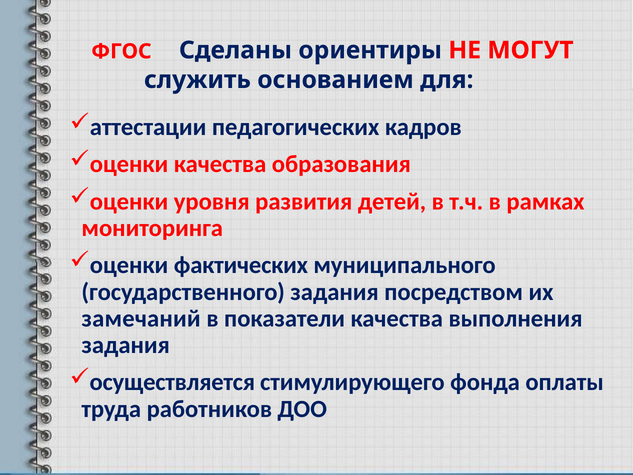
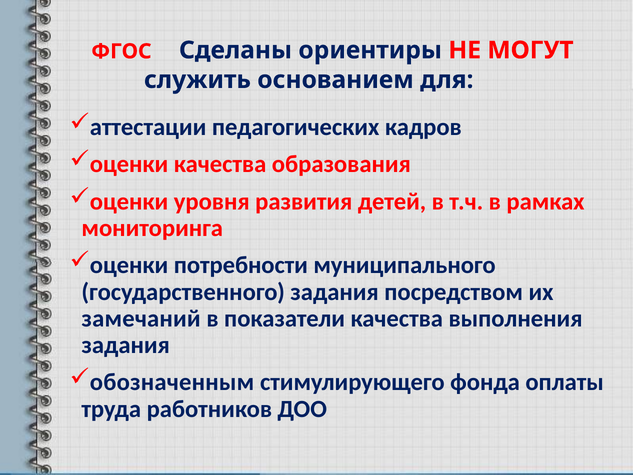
фактических: фактических -> потребности
осуществляется: осуществляется -> обозначенным
